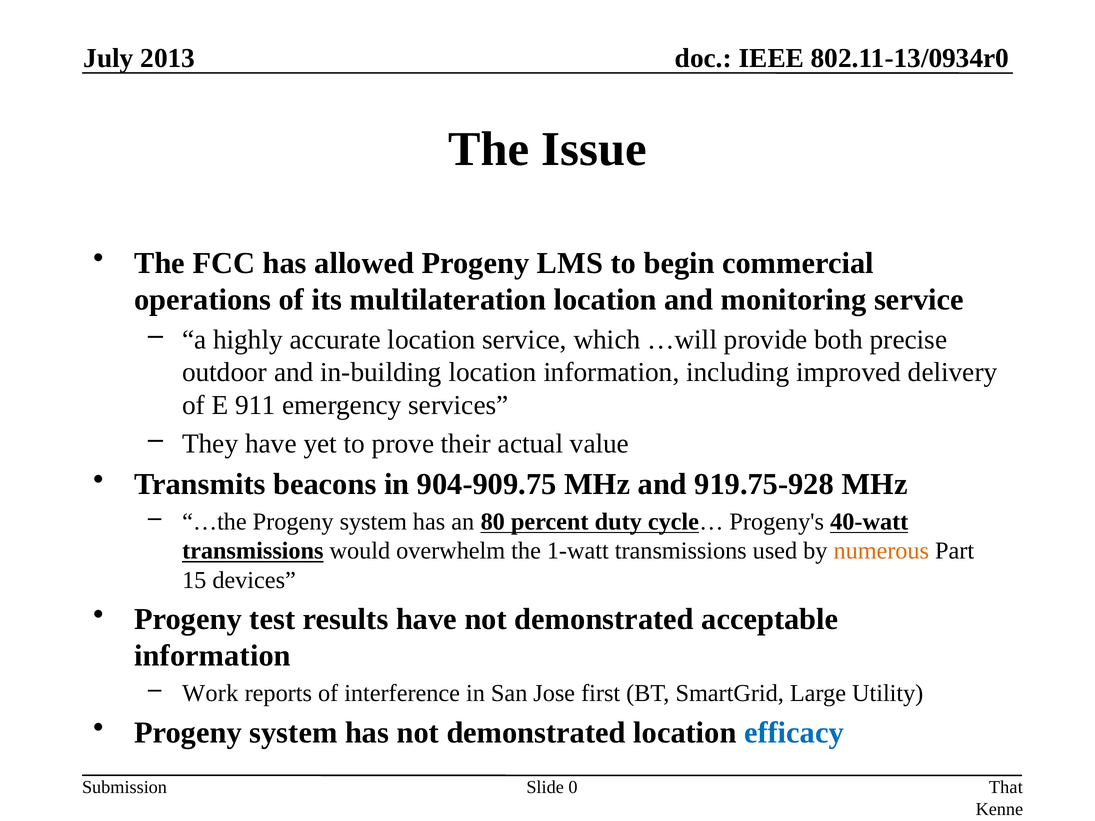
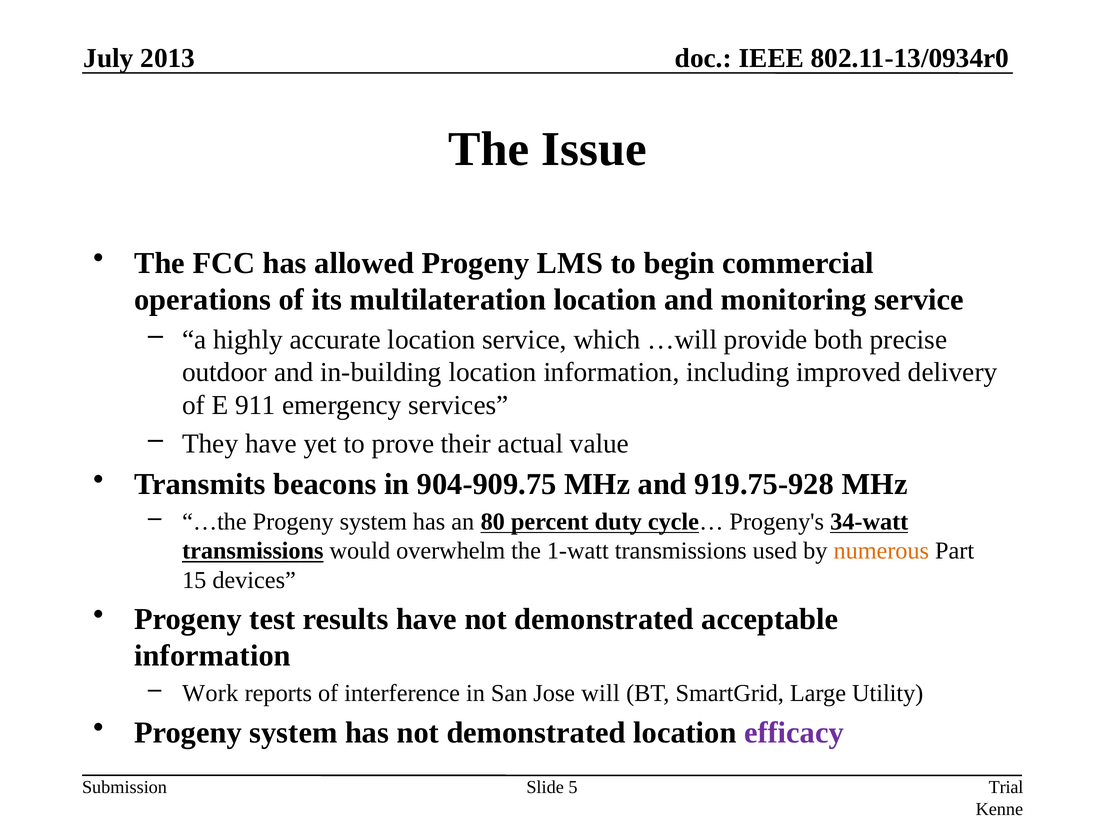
40-watt: 40-watt -> 34-watt
first: first -> will
efficacy colour: blue -> purple
0: 0 -> 5
That: That -> Trial
